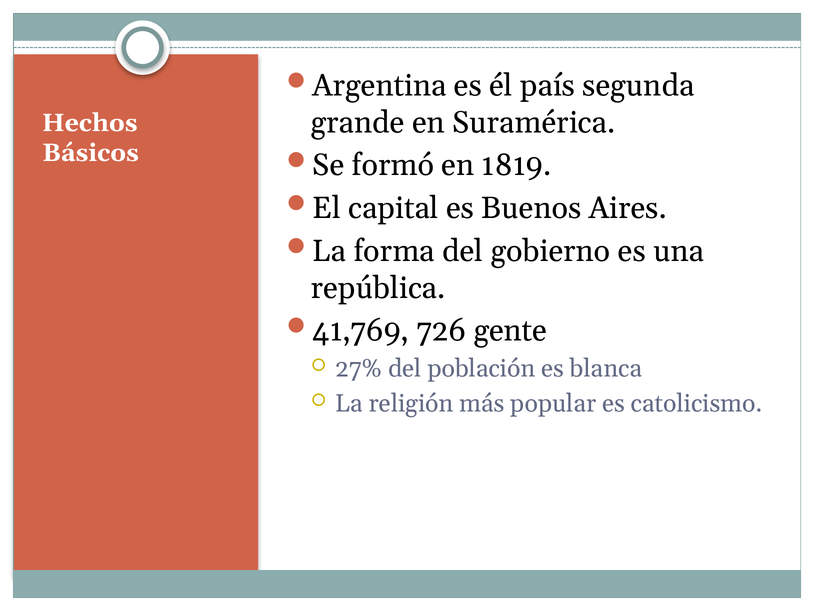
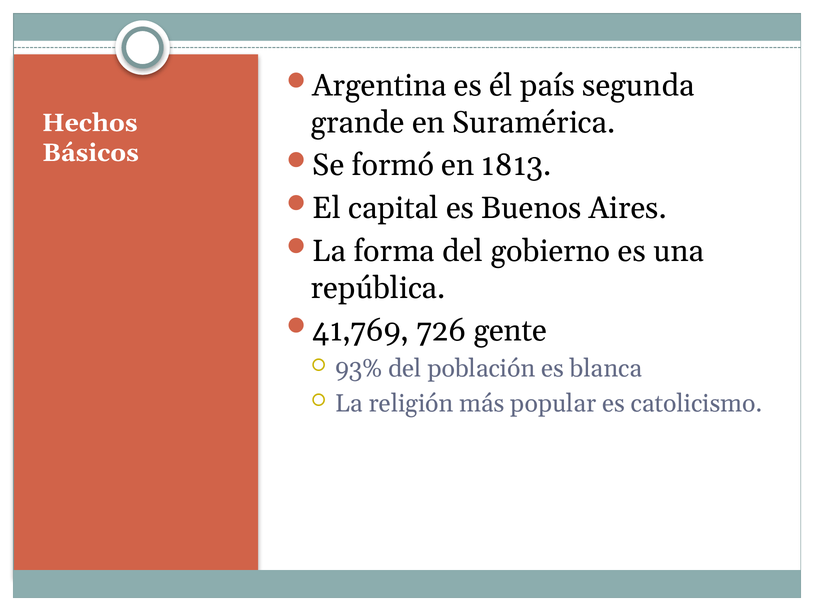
1819: 1819 -> 1813
27%: 27% -> 93%
